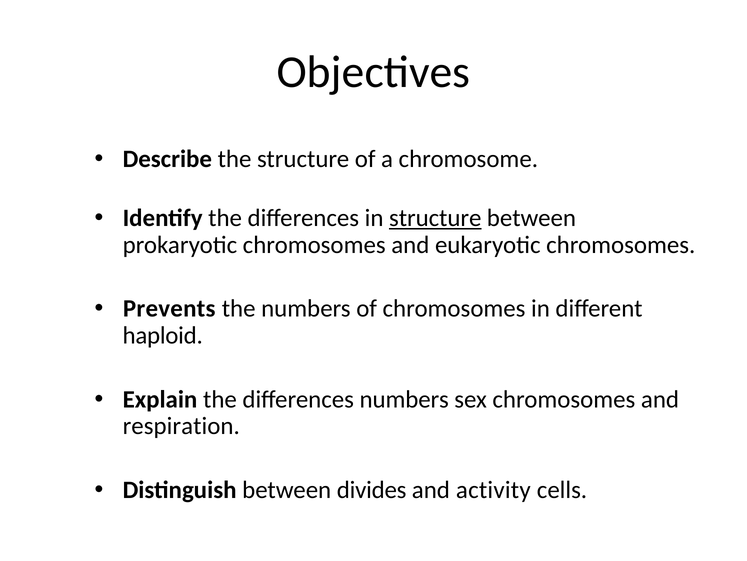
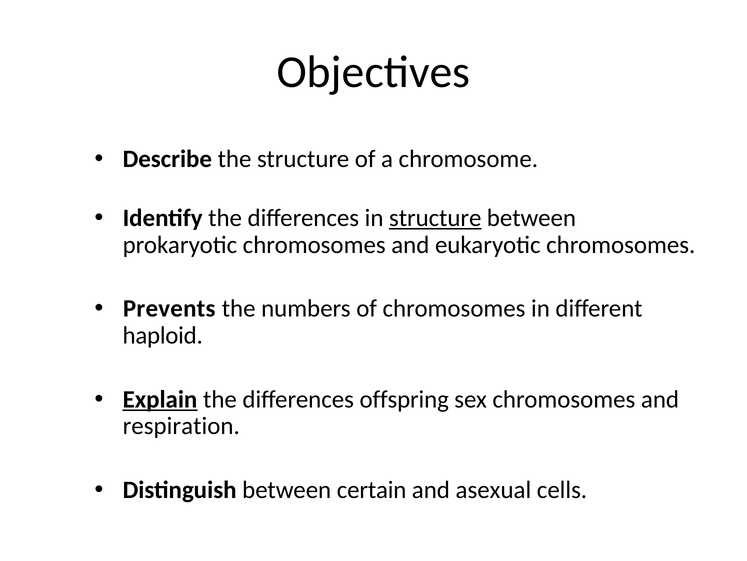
Explain underline: none -> present
differences numbers: numbers -> offspring
divides: divides -> certain
activity: activity -> asexual
